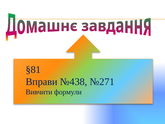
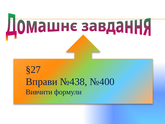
§81: §81 -> §27
№271: №271 -> №400
